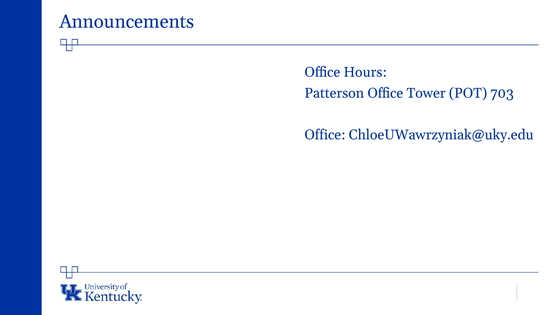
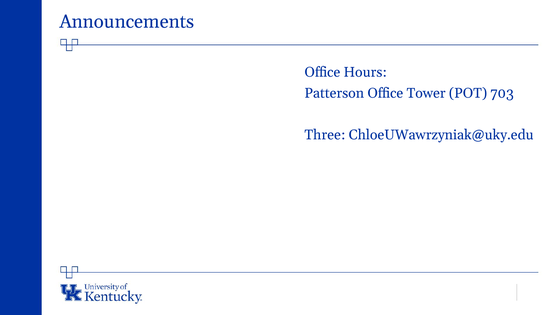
Office at (325, 135): Office -> Three
